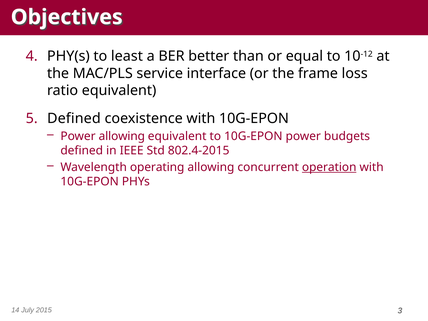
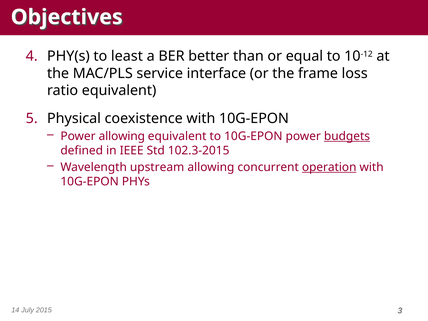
Defined at (74, 118): Defined -> Physical
budgets underline: none -> present
802.4-2015: 802.4-2015 -> 102.3-2015
operating: operating -> upstream
